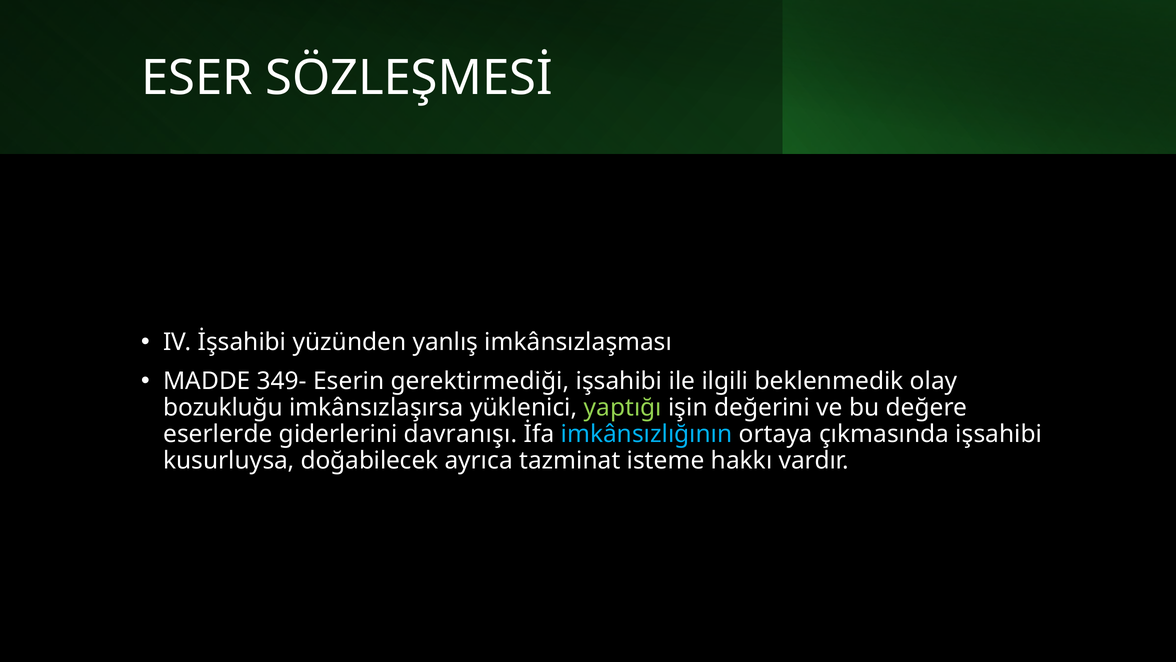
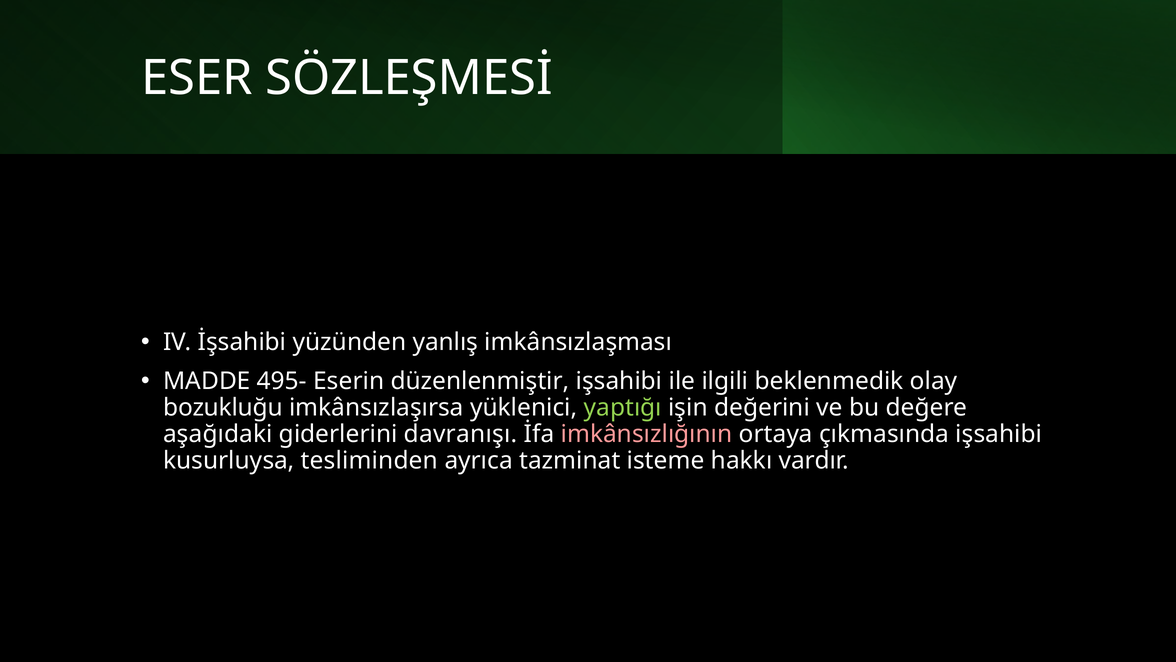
349-: 349- -> 495-
gerektirmediği: gerektirmediği -> düzenlenmiştir
eserlerde: eserlerde -> aşağıdaki
imkânsızlığının colour: light blue -> pink
doğabilecek: doğabilecek -> tesliminden
